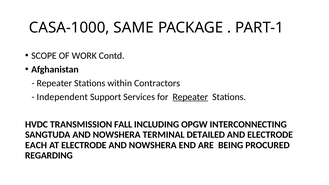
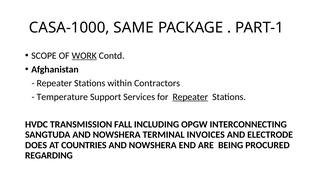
WORK underline: none -> present
Independent: Independent -> Temperature
DETAILED: DETAILED -> INVOICES
EACH: EACH -> DOES
AT ELECTRODE: ELECTRODE -> COUNTRIES
